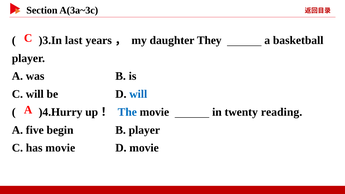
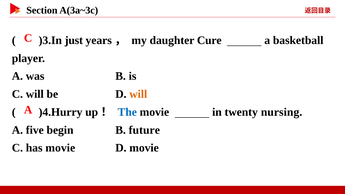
last: last -> just
They: They -> Cure
will at (138, 94) colour: blue -> orange
reading: reading -> nursing
B player: player -> future
